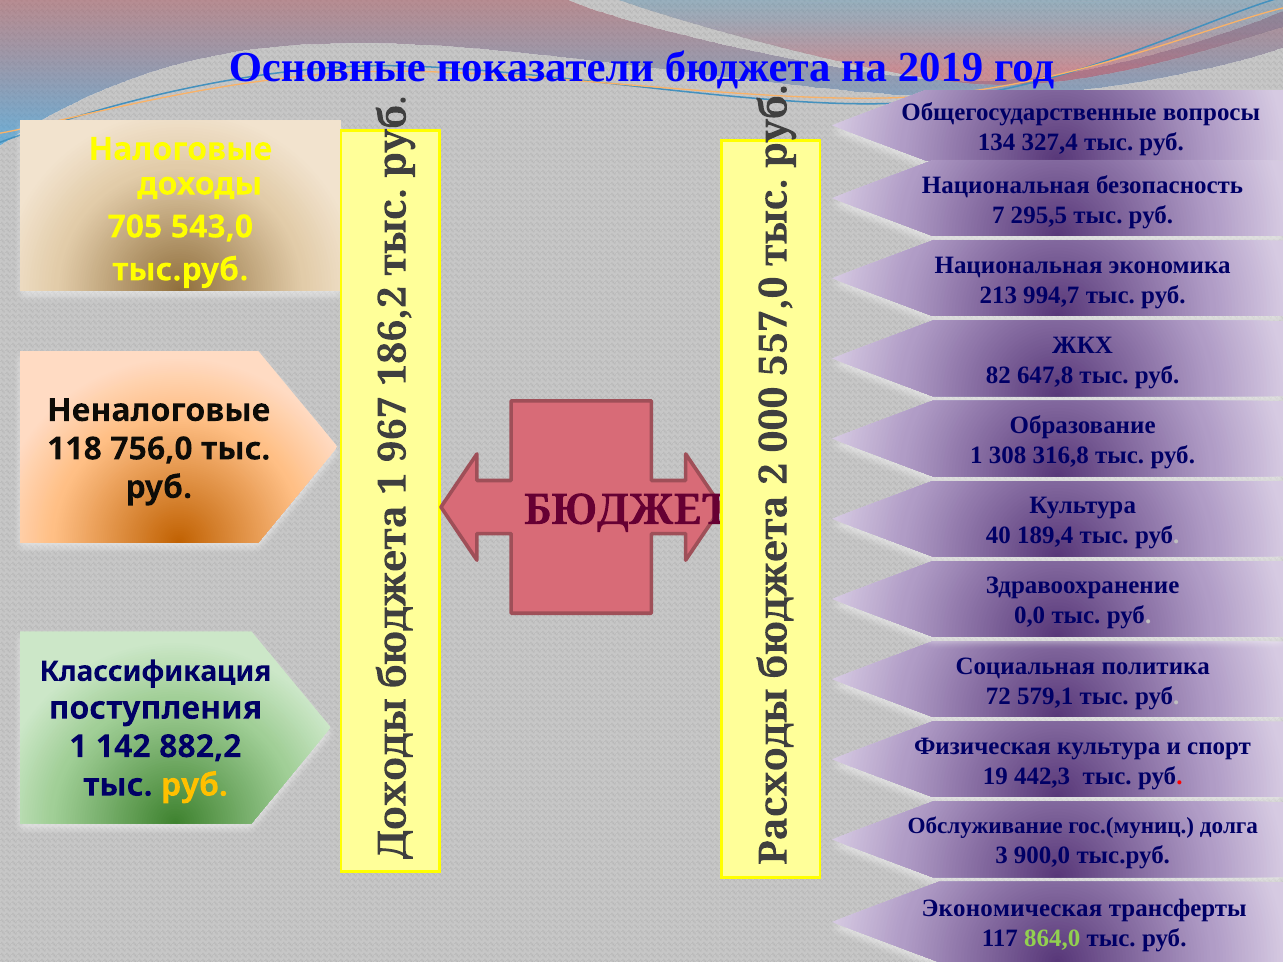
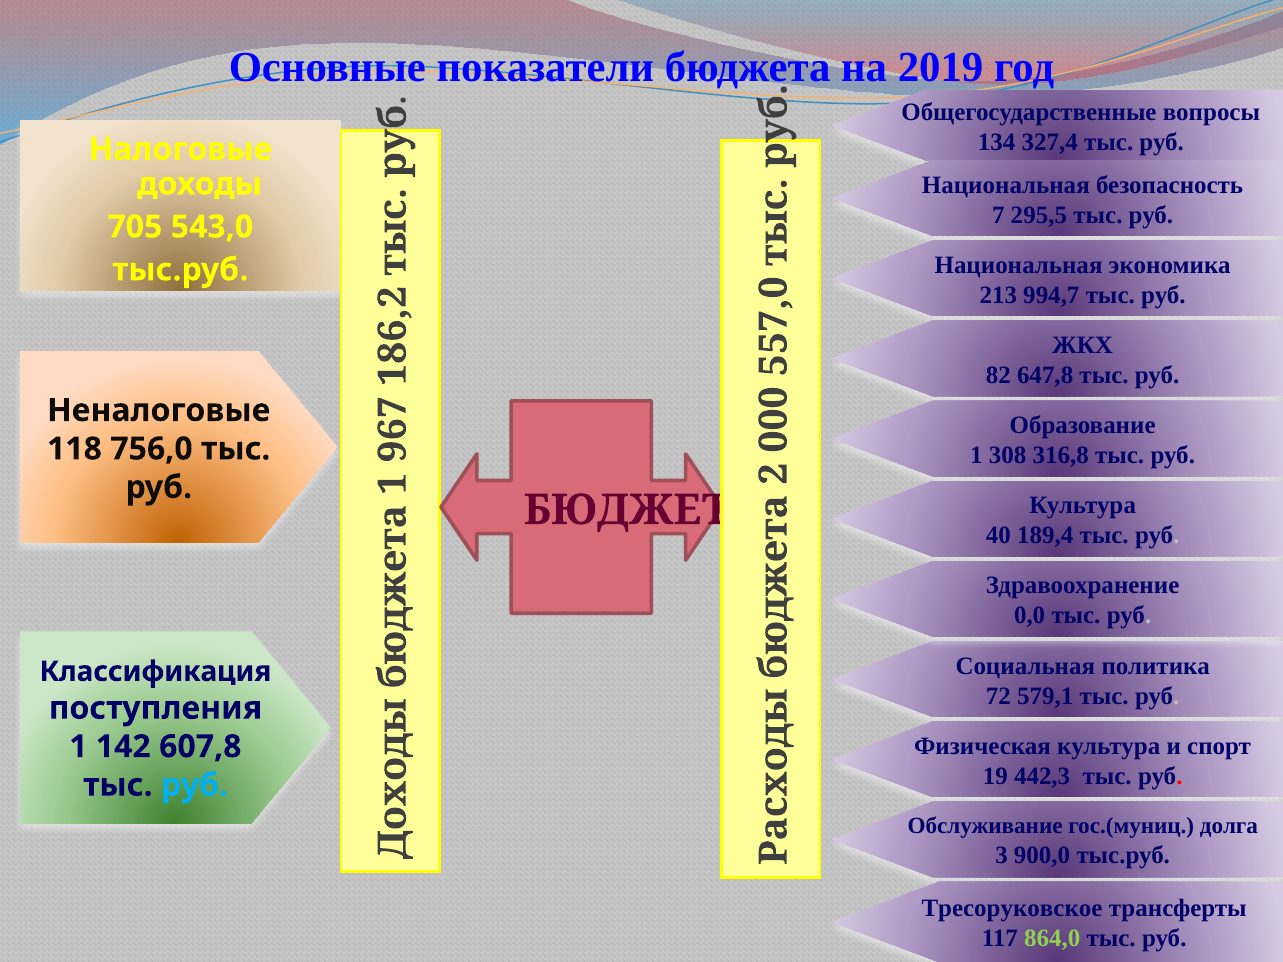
882,2: 882,2 -> 607,8
руб at (194, 785) colour: yellow -> light blue
Экономическая: Экономическая -> Тресоруковское
